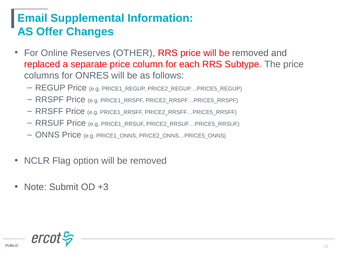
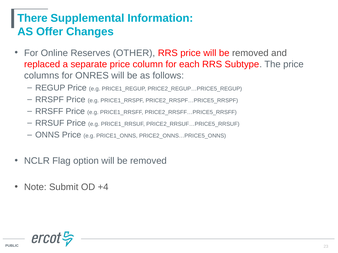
Email: Email -> There
+3: +3 -> +4
